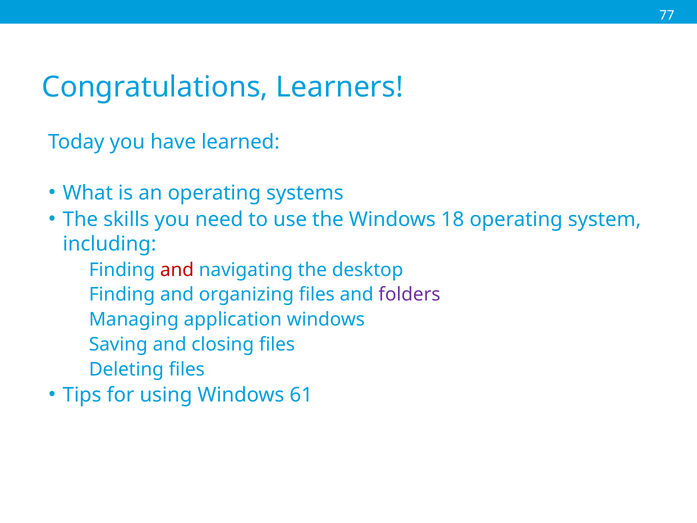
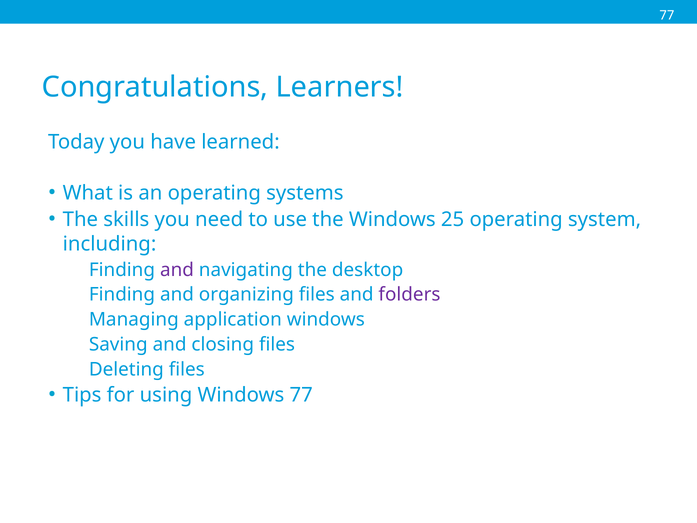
18: 18 -> 25
and at (177, 270) colour: red -> purple
Windows 61: 61 -> 77
